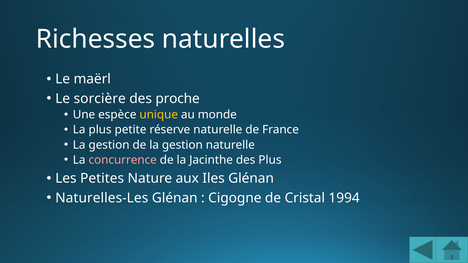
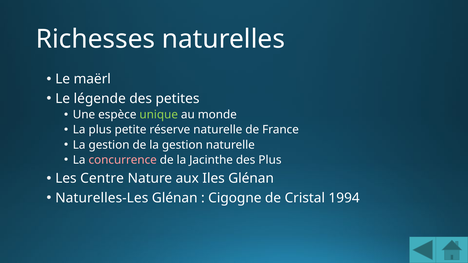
sorcière: sorcière -> légende
proche: proche -> petites
unique colour: yellow -> light green
Petites: Petites -> Centre
